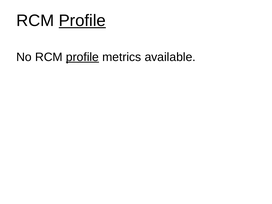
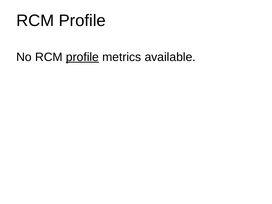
Profile at (82, 21) underline: present -> none
